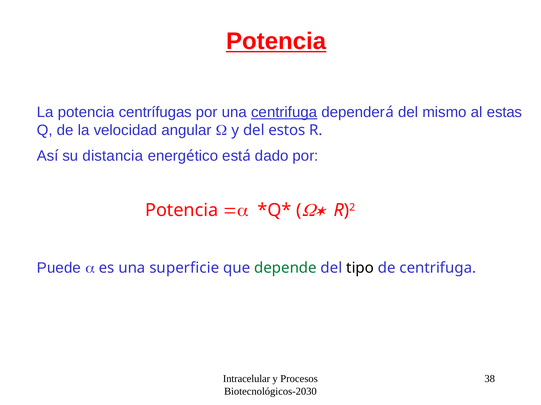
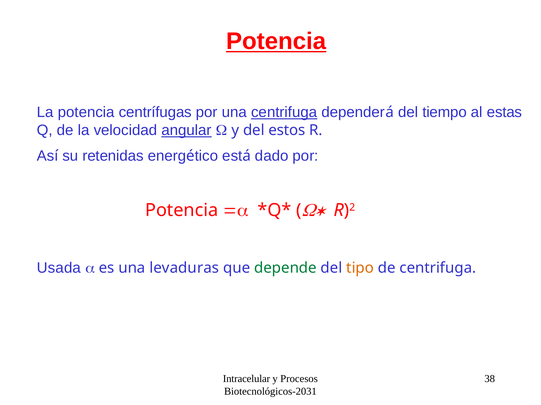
mismo: mismo -> tiempo
angular underline: none -> present
distancia: distancia -> retenidas
Puede: Puede -> Usada
superficie: superficie -> levaduras
tipo colour: black -> orange
Biotecnológicos-2030: Biotecnológicos-2030 -> Biotecnológicos-2031
